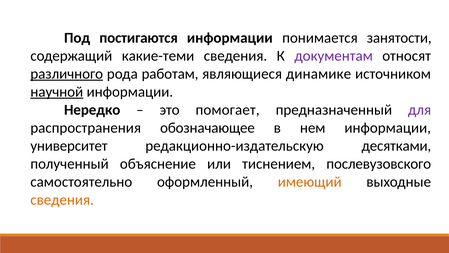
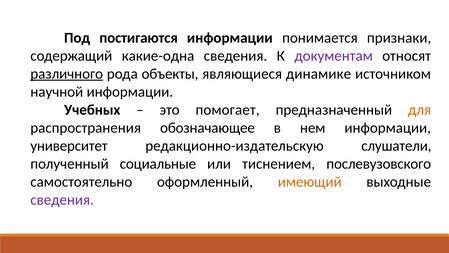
занятости: занятости -> признаки
какие-теми: какие-теми -> какие-одна
работам: работам -> объекты
научной underline: present -> none
Нередко: Нередко -> Учебных
для colour: purple -> orange
десятками: десятками -> слушатели
объяснение: объяснение -> социальные
сведения at (62, 199) colour: orange -> purple
